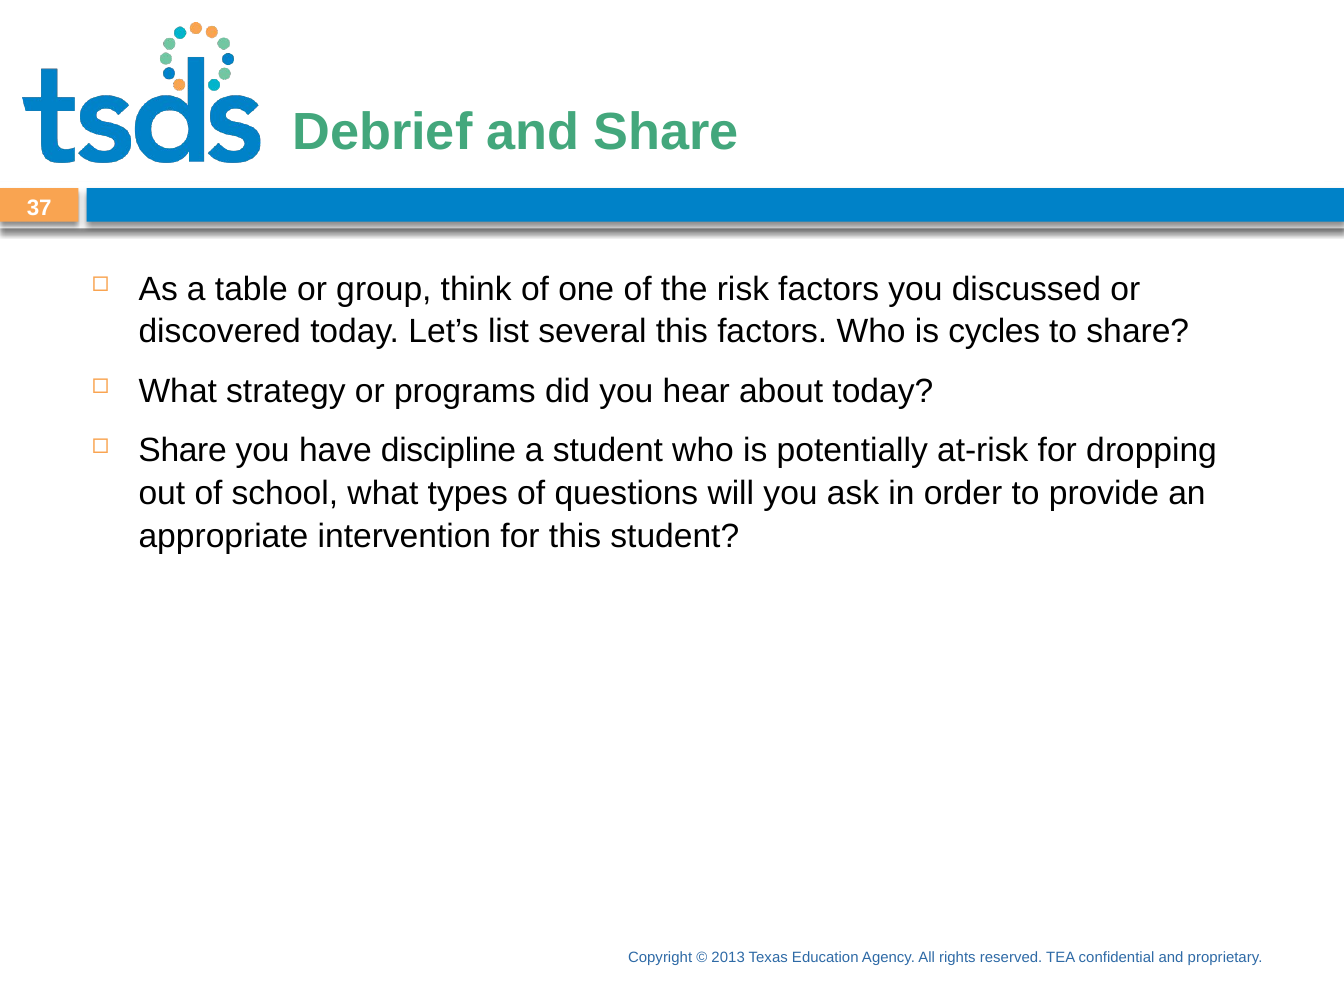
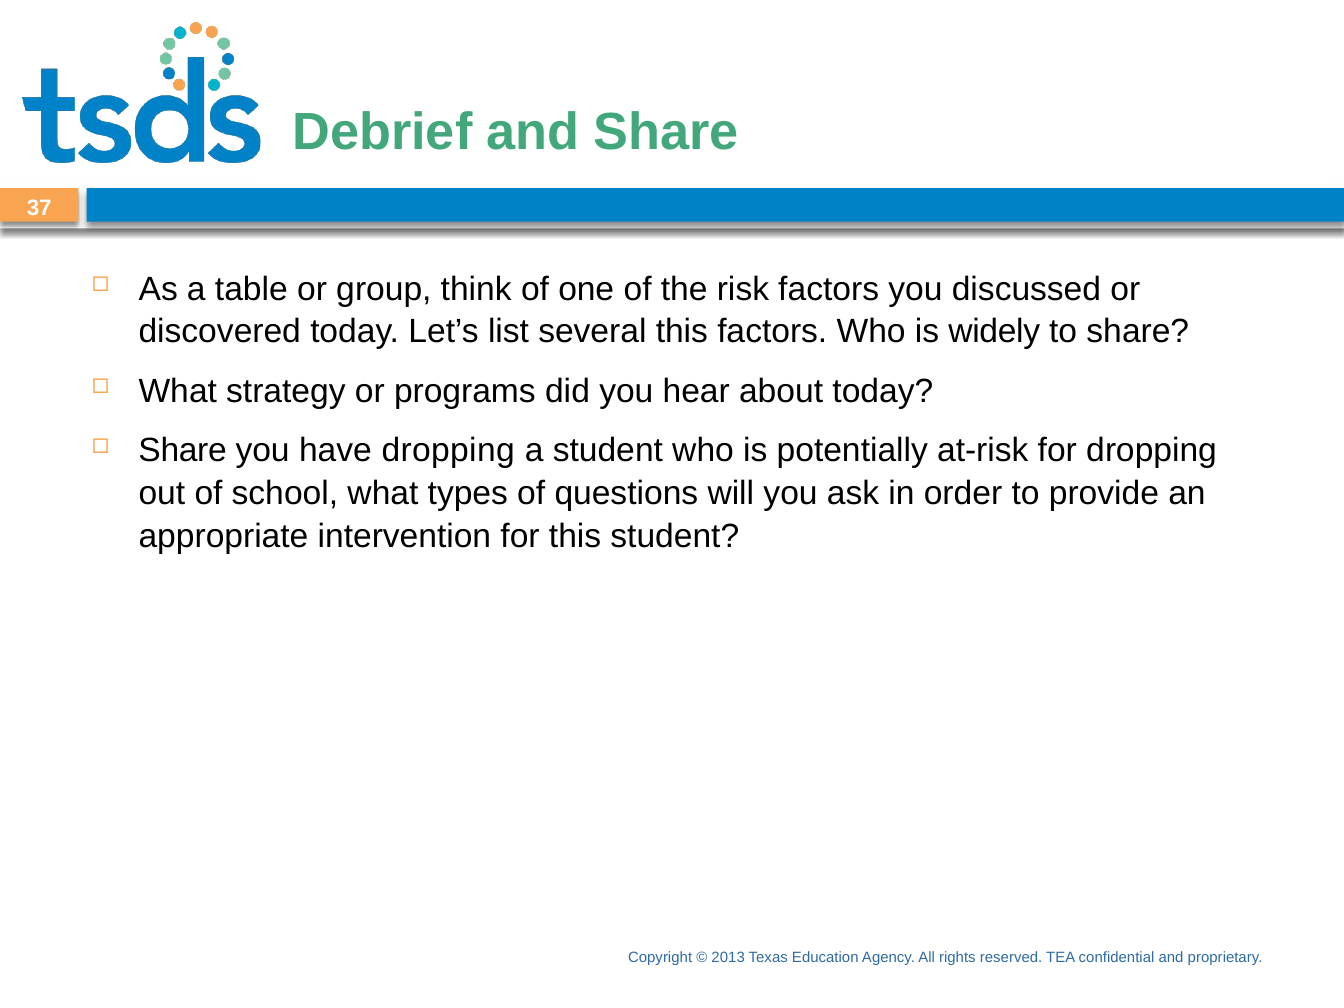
cycles: cycles -> widely
have discipline: discipline -> dropping
